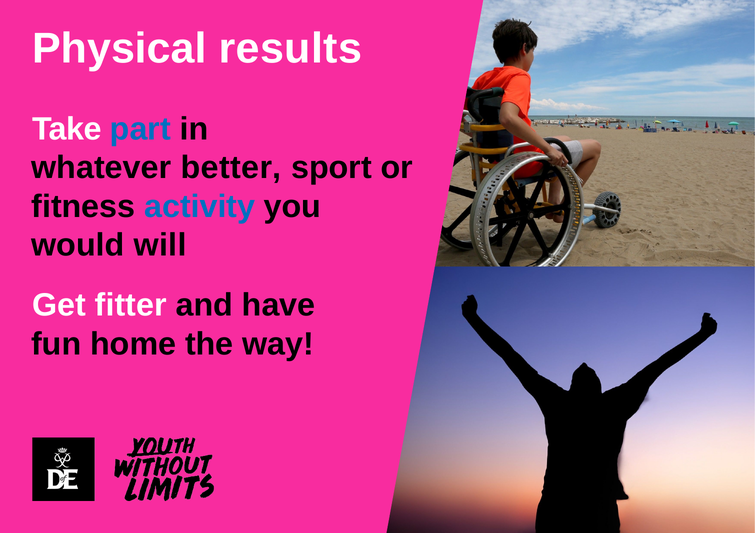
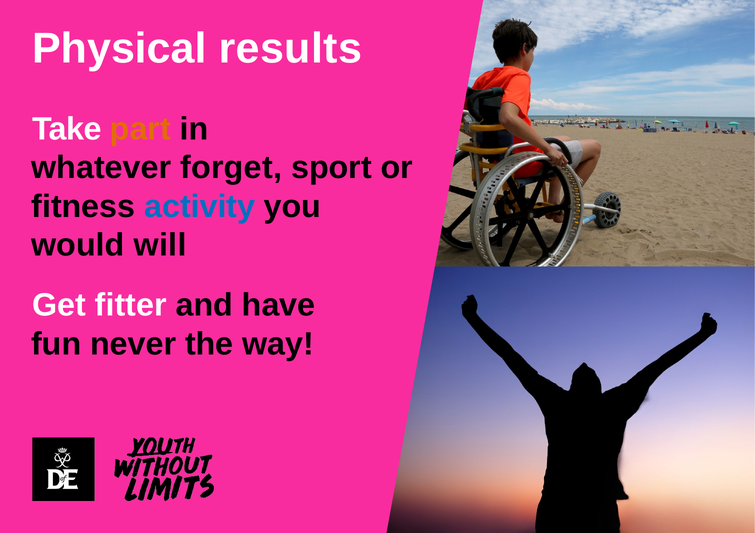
part colour: blue -> orange
better: better -> forget
home: home -> never
